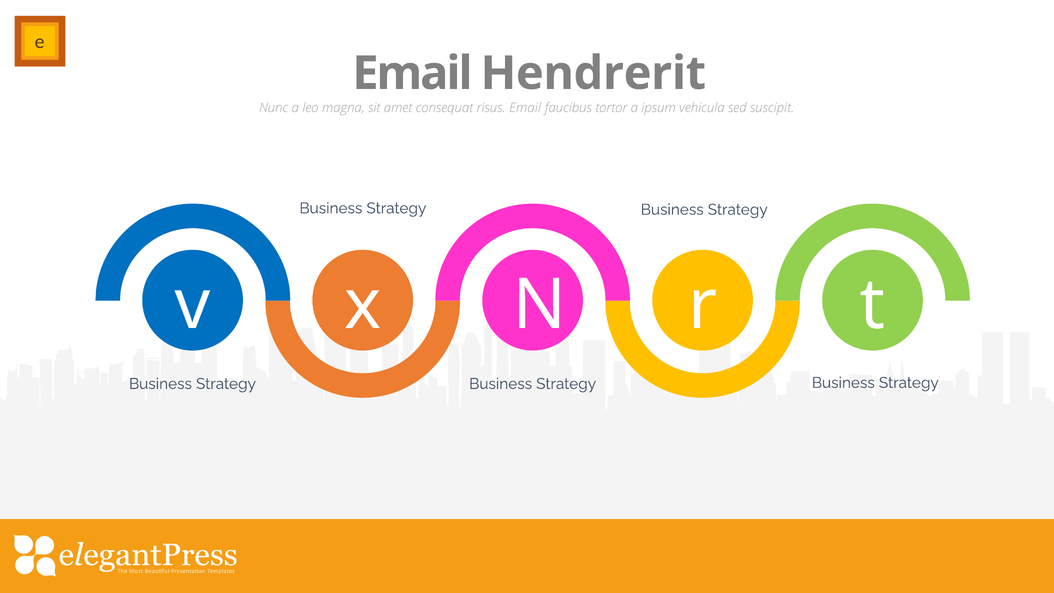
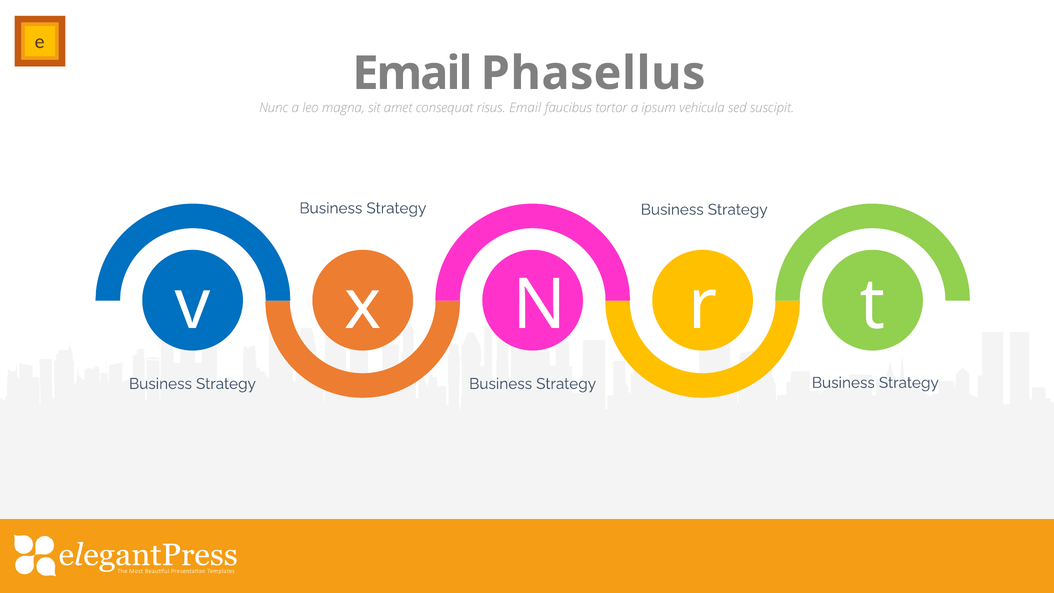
Hendrerit: Hendrerit -> Phasellus
